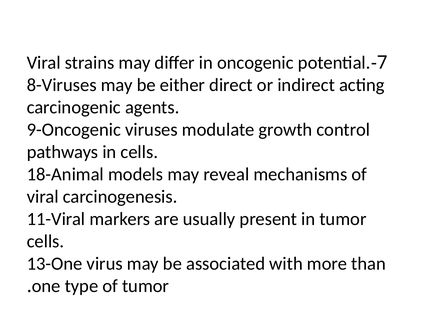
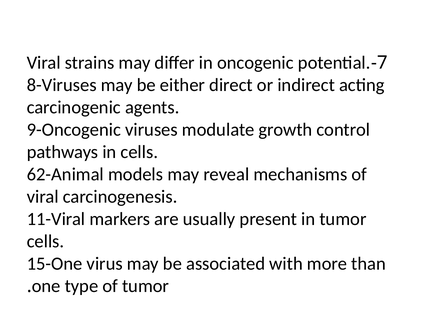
18-Animal: 18-Animal -> 62-Animal
13-One: 13-One -> 15-One
